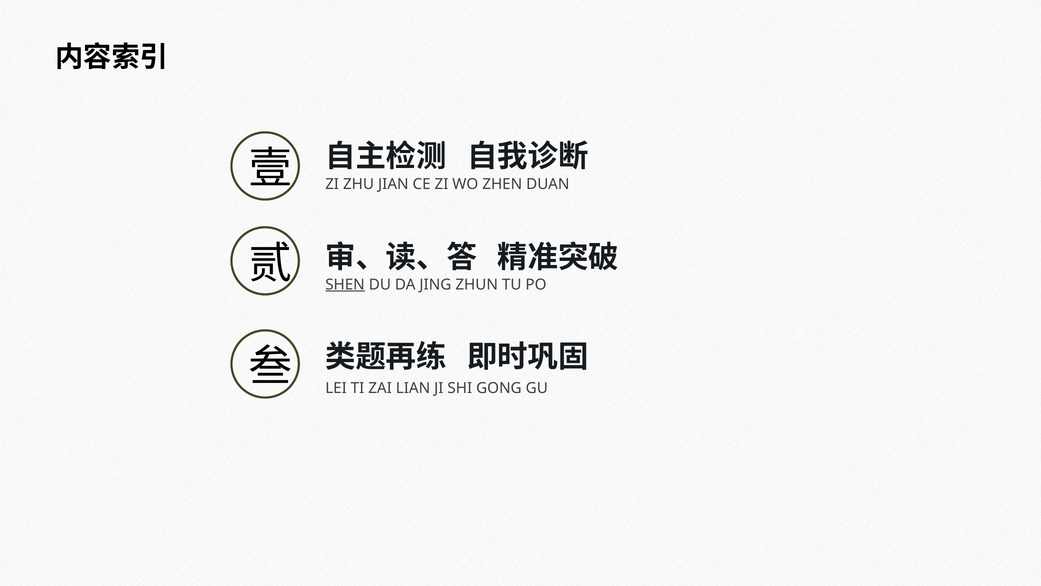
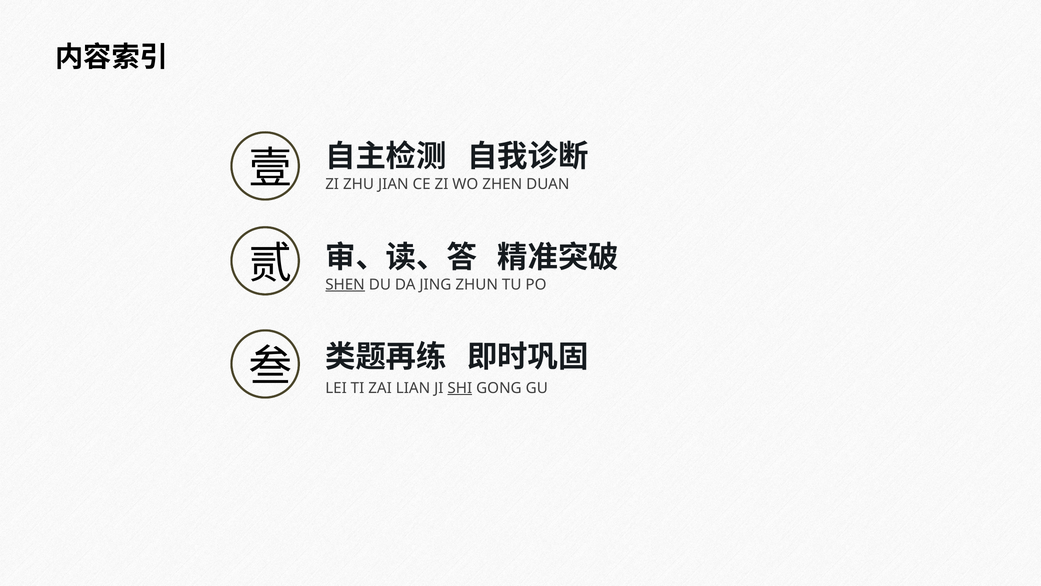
SHI underline: none -> present
